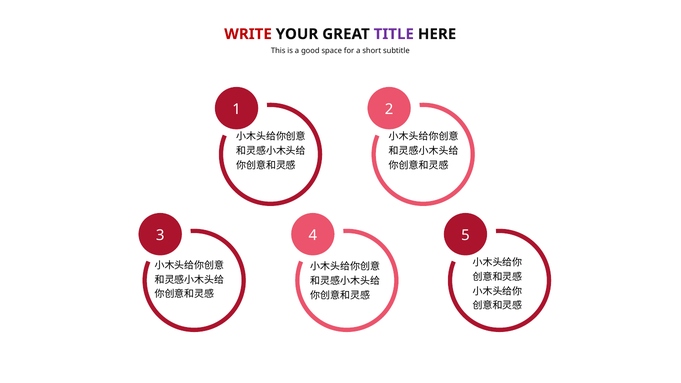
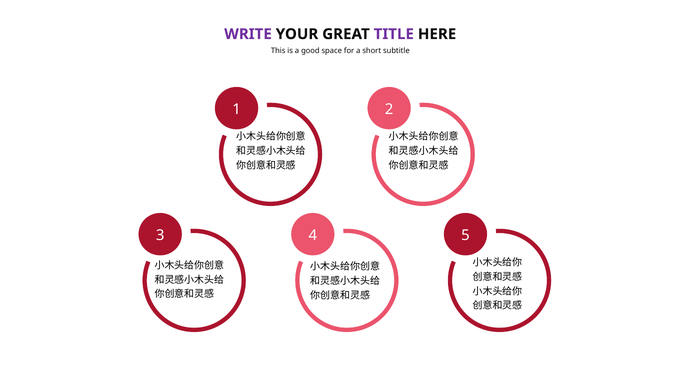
WRITE colour: red -> purple
